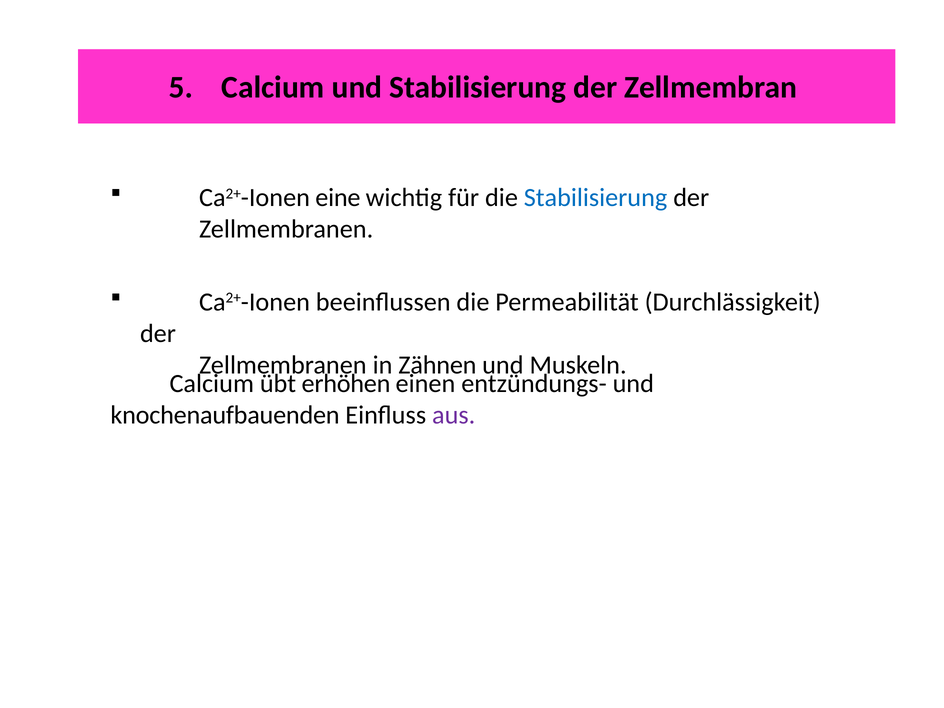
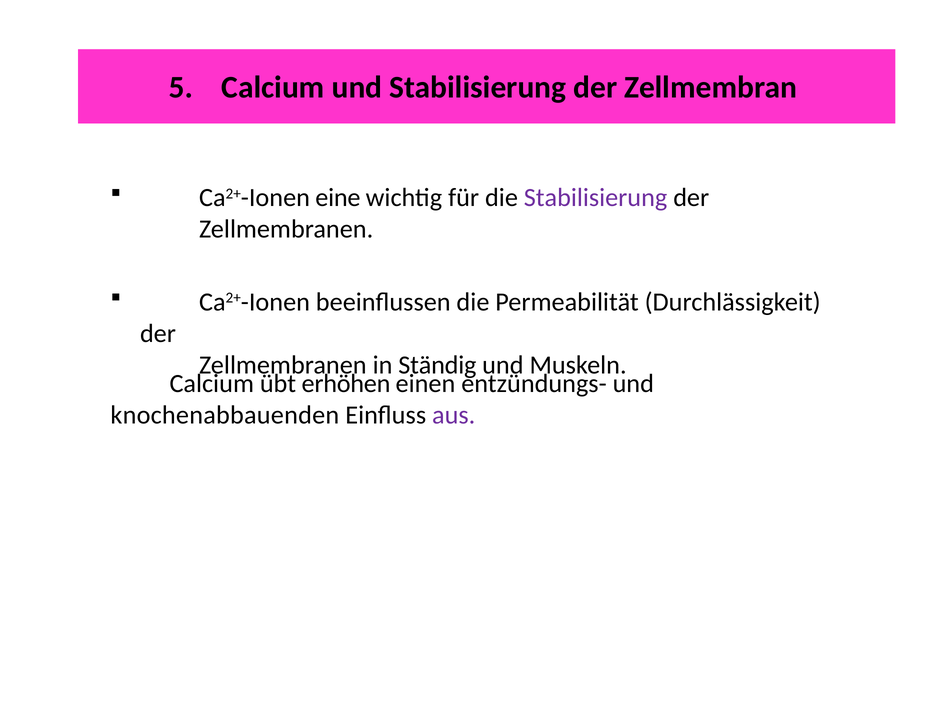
Stabilisierung at (596, 198) colour: blue -> purple
Zähnen: Zähnen -> Ständig
knochenaufbauenden: knochenaufbauenden -> knochenabbauenden
